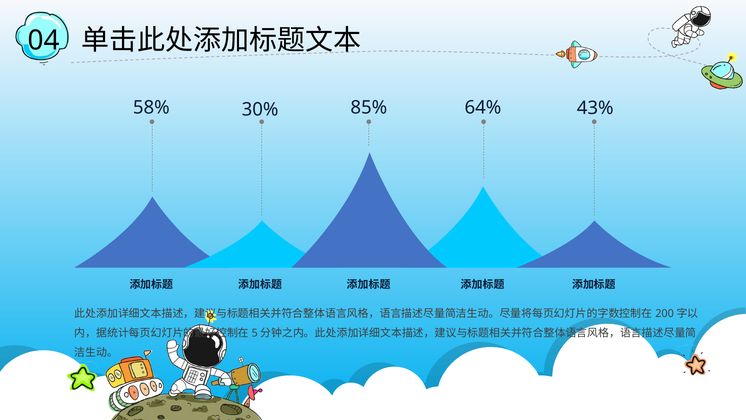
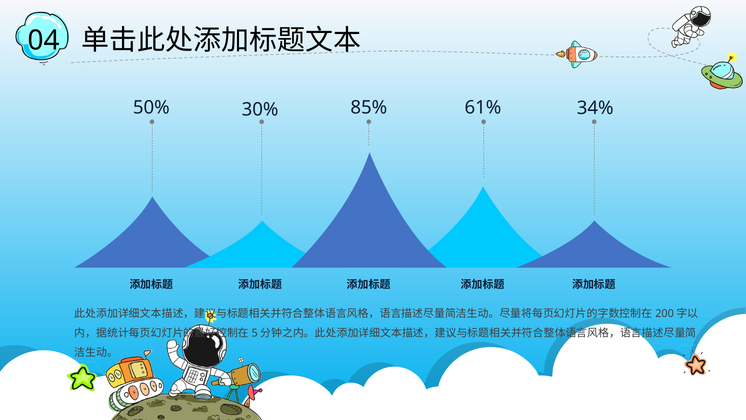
43%: 43% -> 34%
58%: 58% -> 50%
64%: 64% -> 61%
